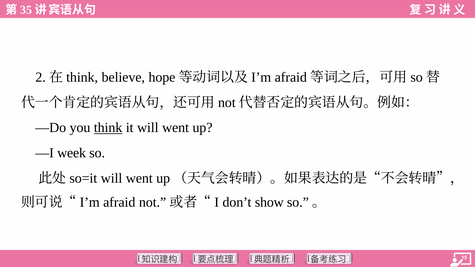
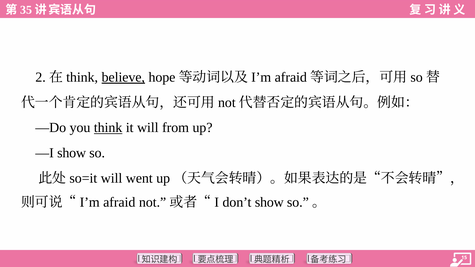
believe underline: none -> present
it will went: went -> from
—I week: week -> show
